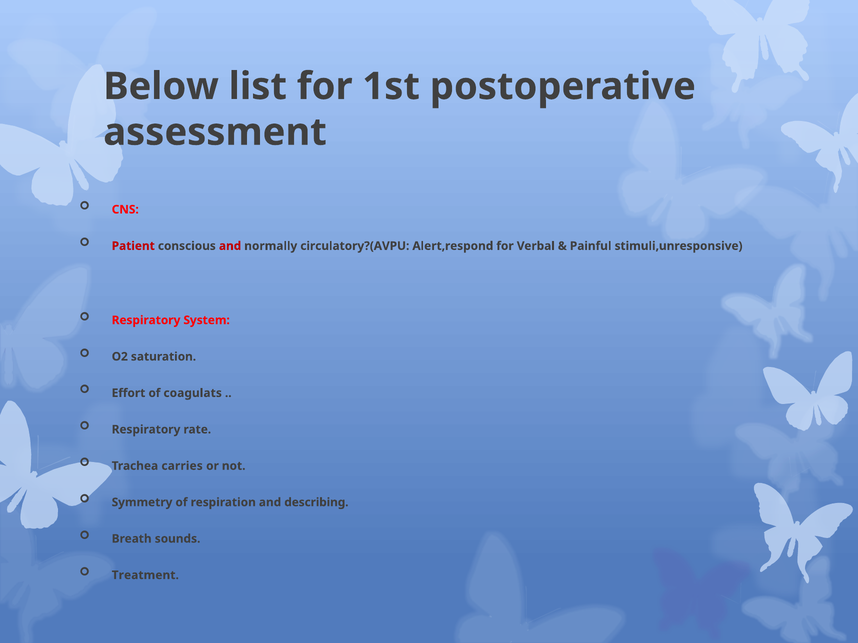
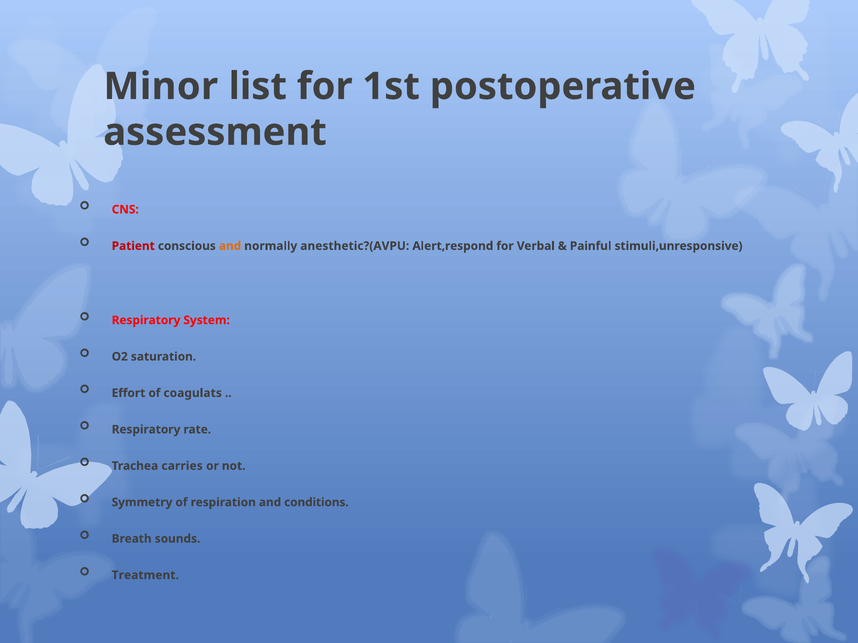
Below: Below -> Minor
and at (230, 246) colour: red -> orange
circulatory?(AVPU: circulatory?(AVPU -> anesthetic?(AVPU
describing: describing -> conditions
